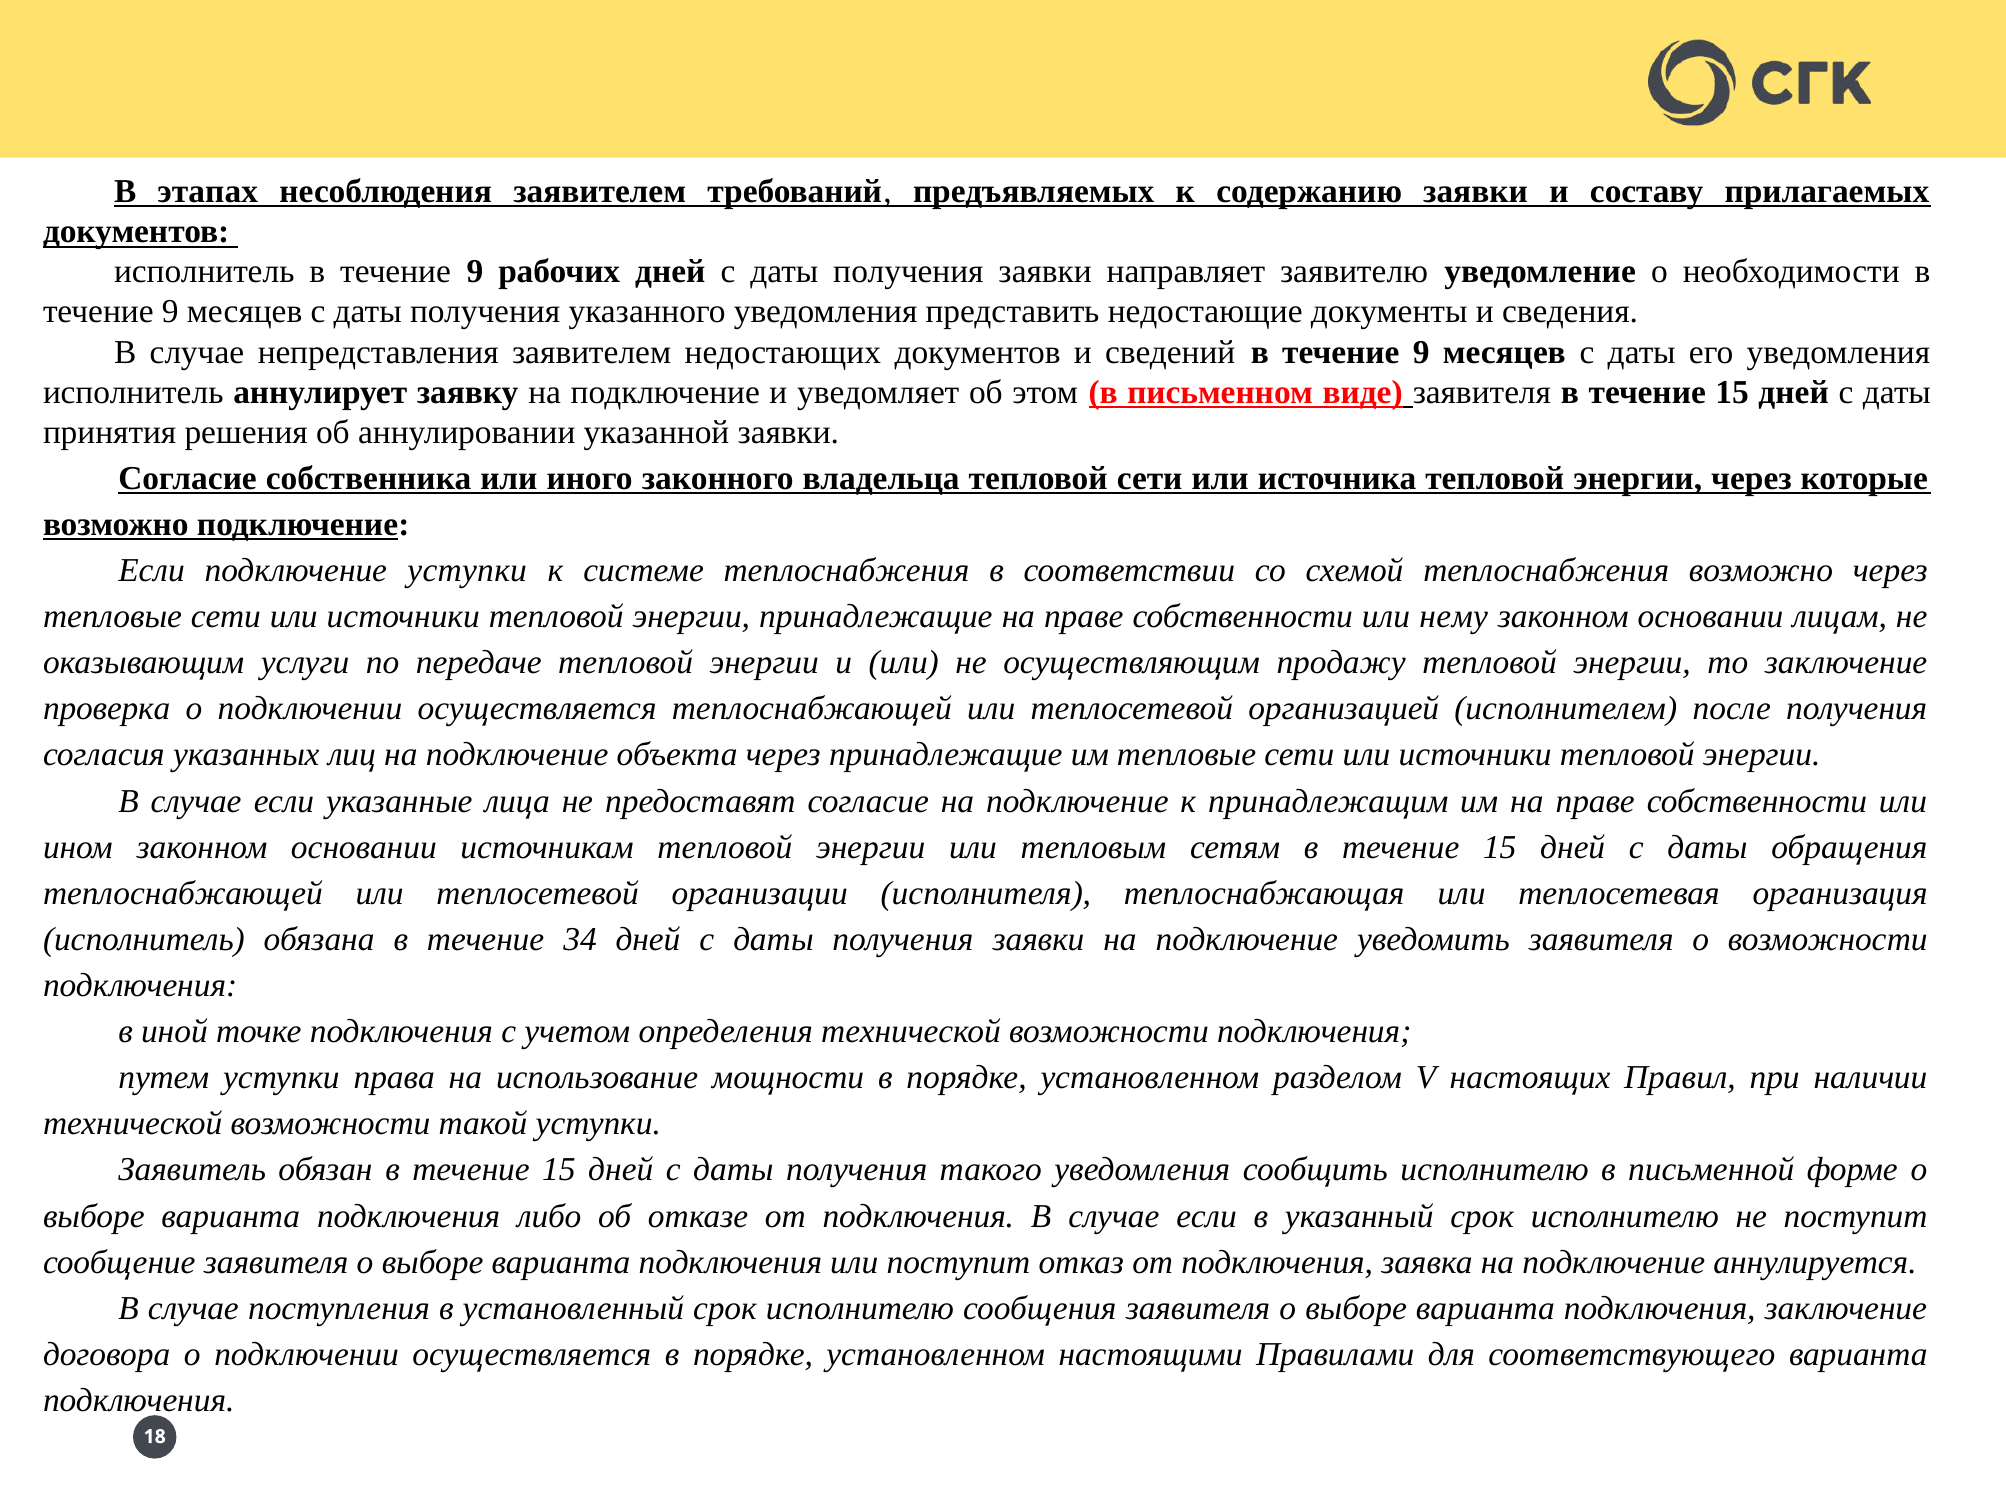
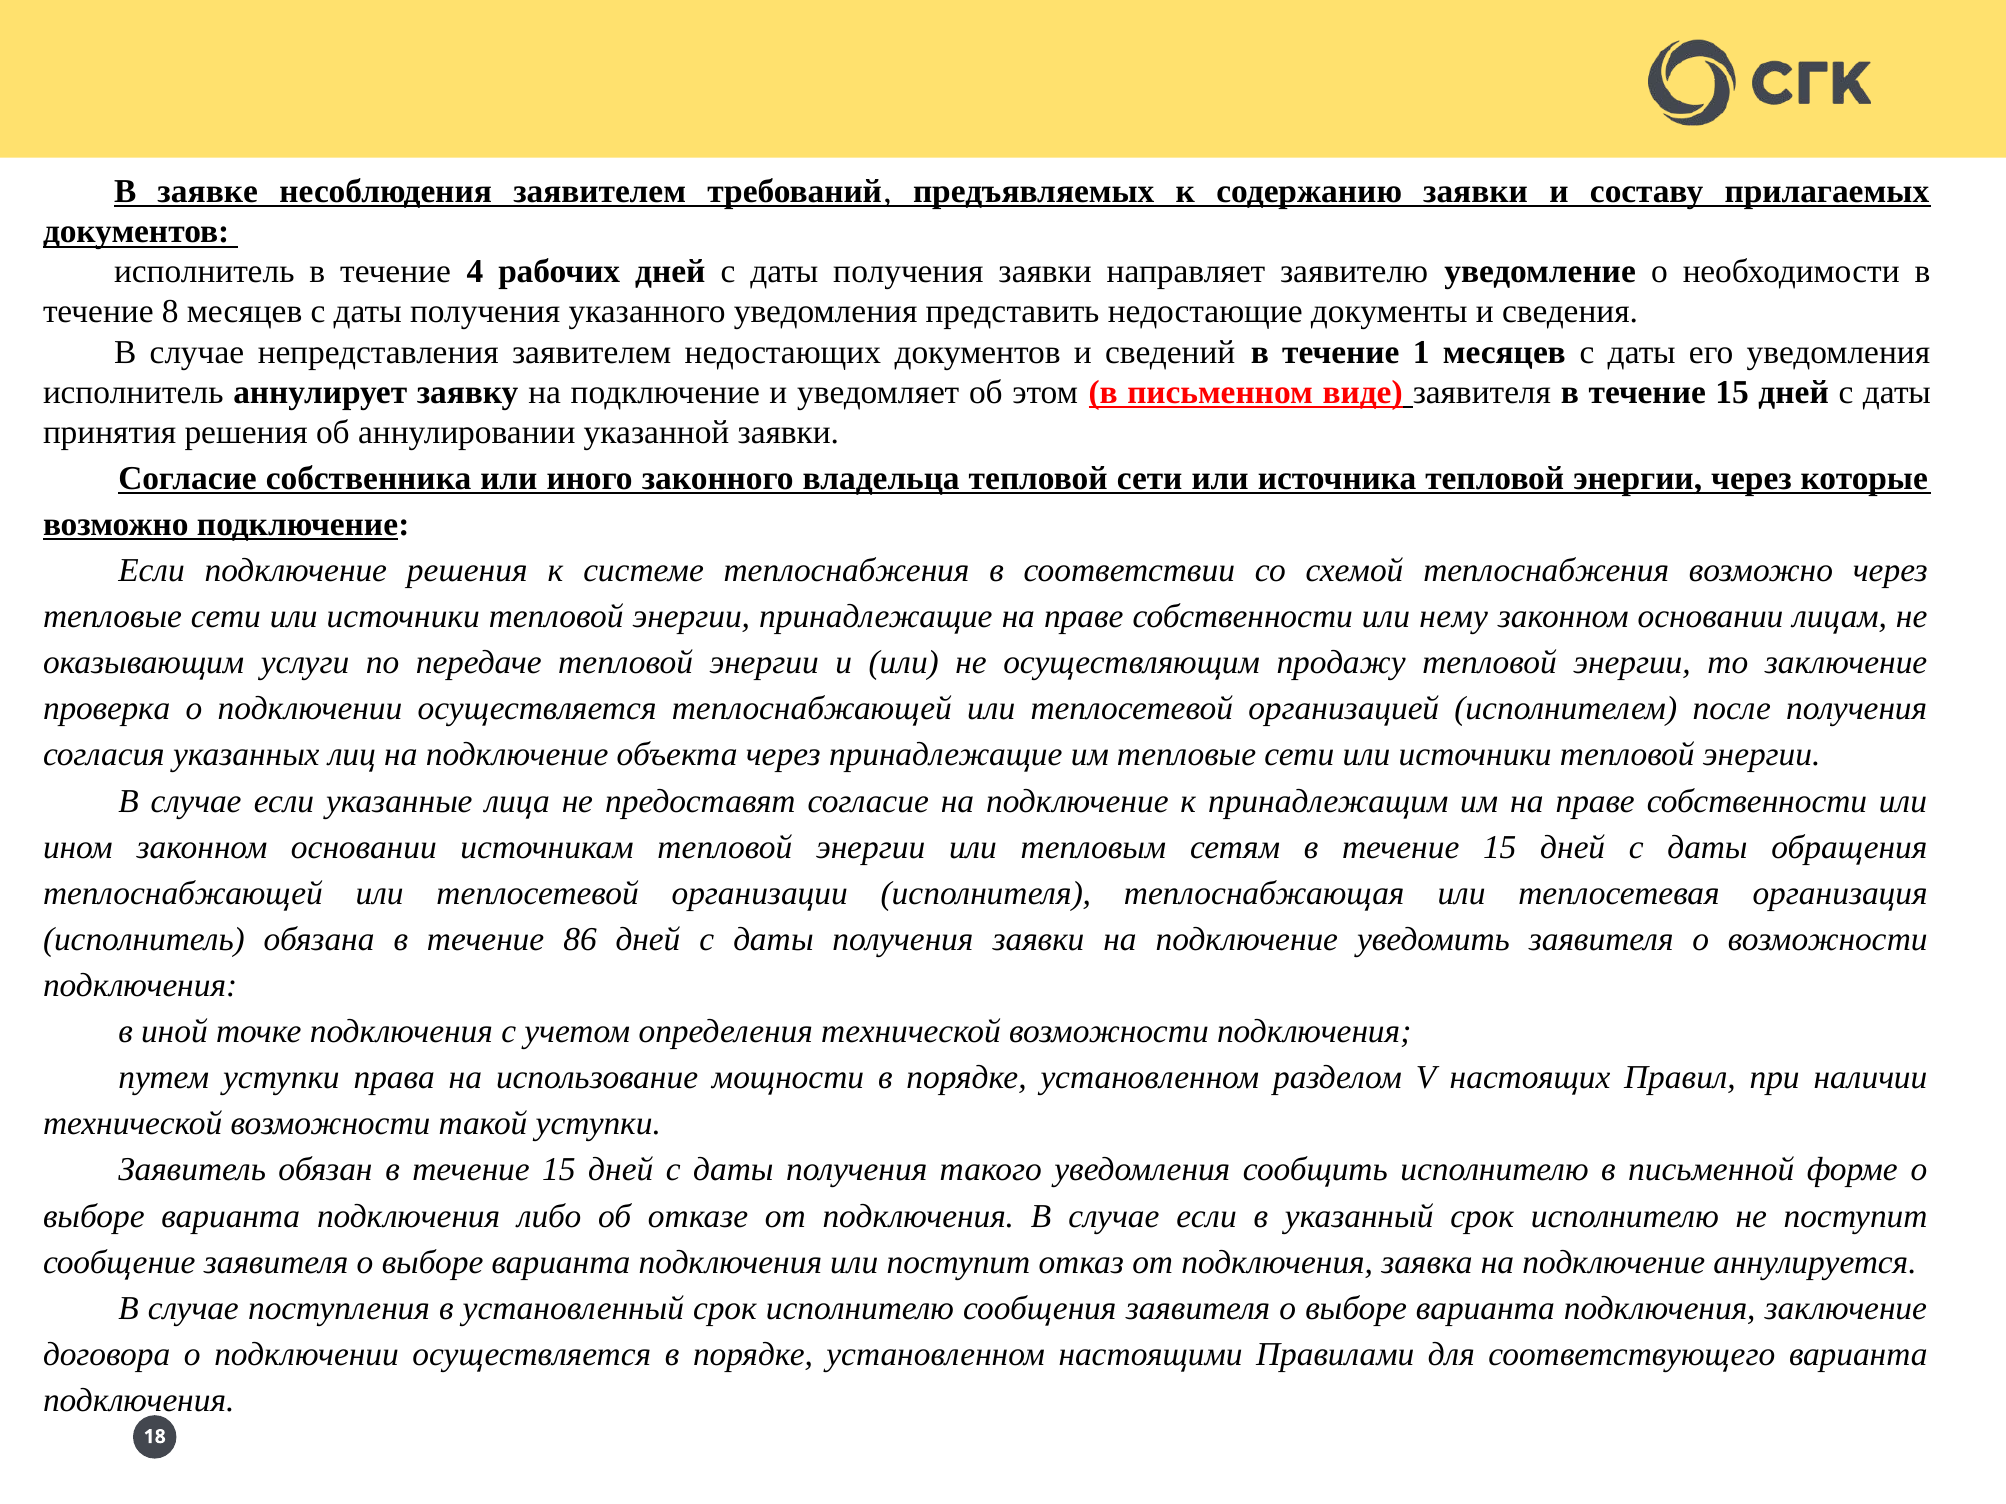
этапах: этапах -> заявке
исполнитель в течение 9: 9 -> 4
9 at (170, 312): 9 -> 8
сведений в течение 9: 9 -> 1
подключение уступки: уступки -> решения
34: 34 -> 86
